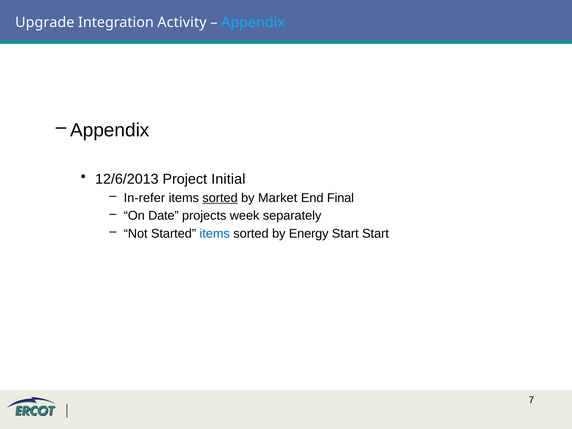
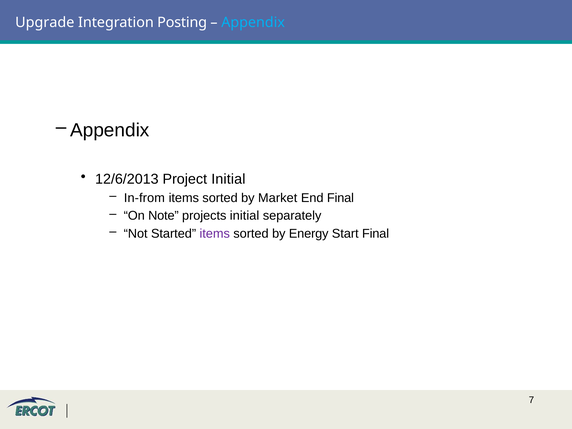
Activity: Activity -> Posting
In-refer: In-refer -> In-from
sorted at (220, 198) underline: present -> none
Date: Date -> Note
projects week: week -> initial
items at (215, 233) colour: blue -> purple
Start Start: Start -> Final
